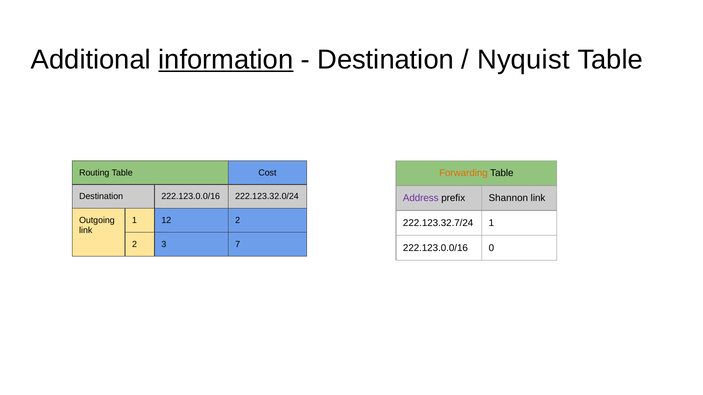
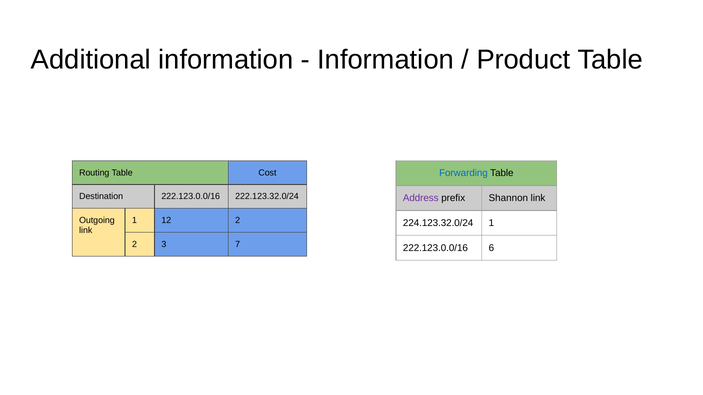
information at (226, 60) underline: present -> none
Destination at (386, 60): Destination -> Information
Nyquist: Nyquist -> Product
Forwarding colour: orange -> blue
222.123.32.7/24: 222.123.32.7/24 -> 224.123.32.0/24
0: 0 -> 6
